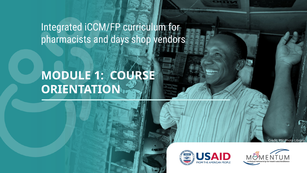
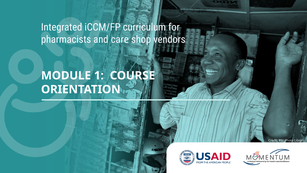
days: days -> care
